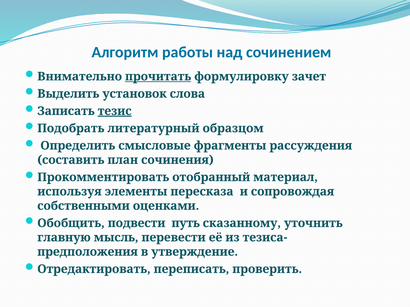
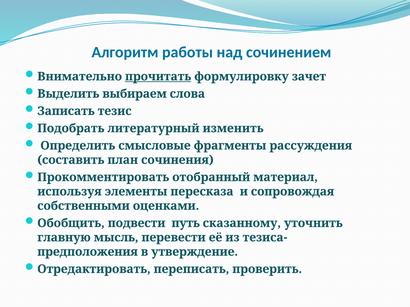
установок: установок -> выбираем
тезис underline: present -> none
образцом: образцом -> изменить
